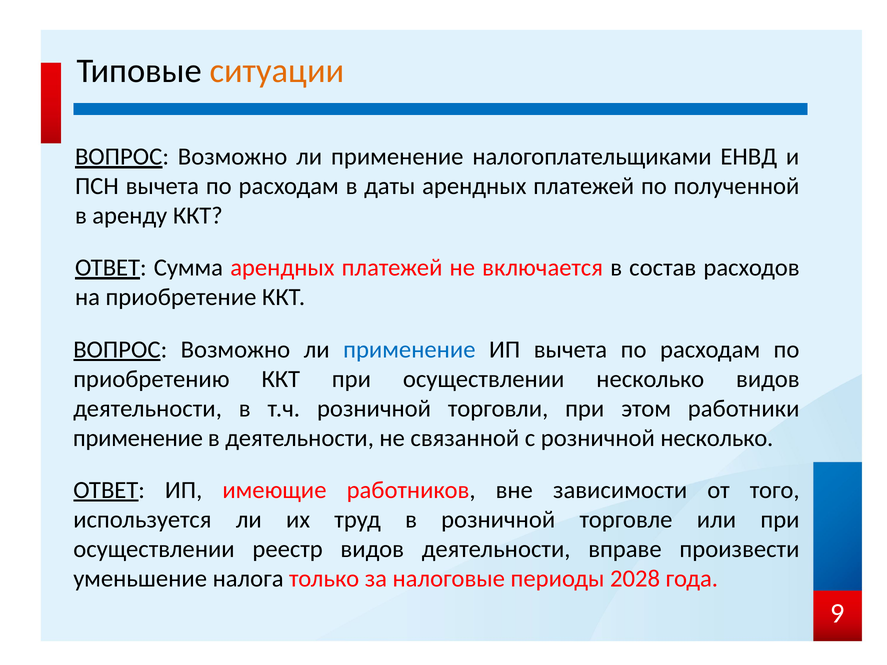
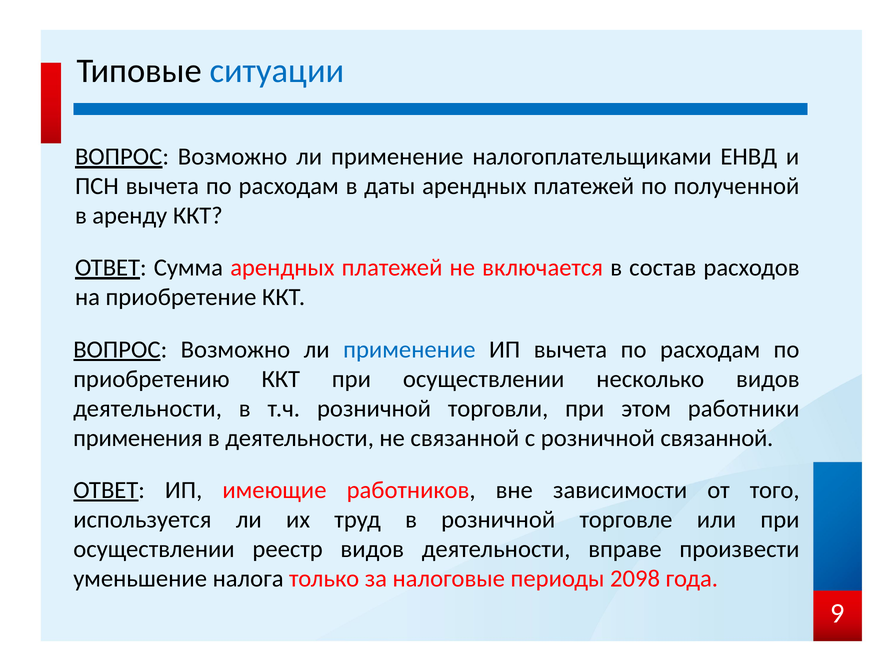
ситуации colour: orange -> blue
применение at (138, 438): применение -> применения
розничной несколько: несколько -> связанной
2028: 2028 -> 2098
